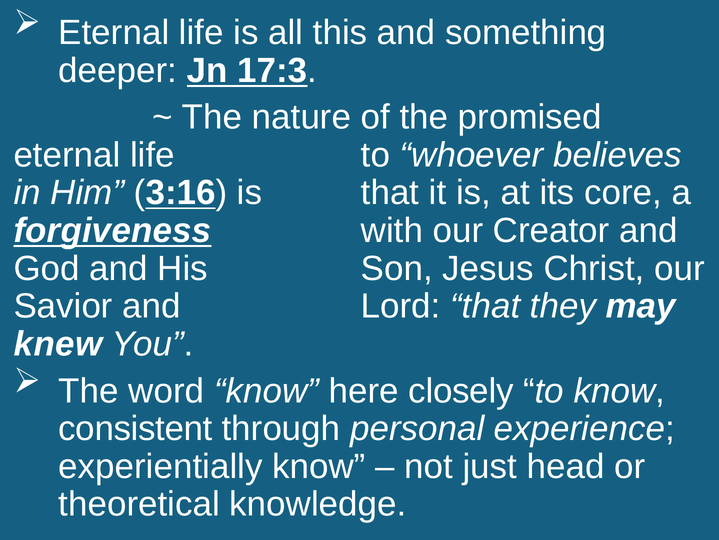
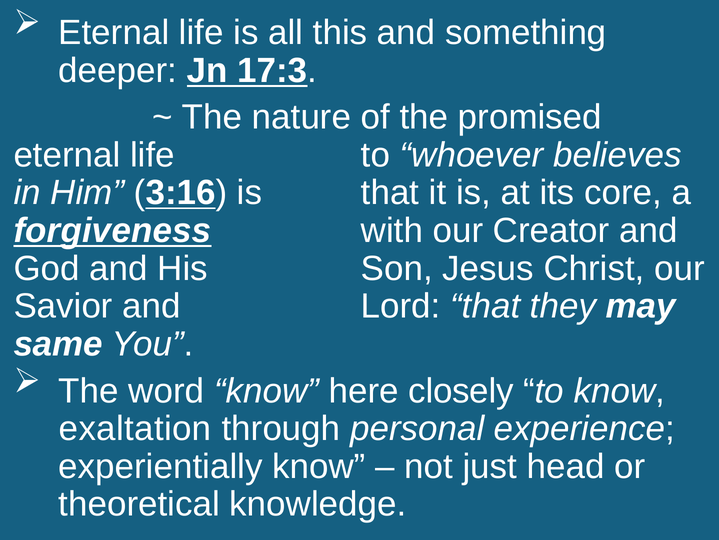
knew: knew -> same
consistent: consistent -> exaltation
